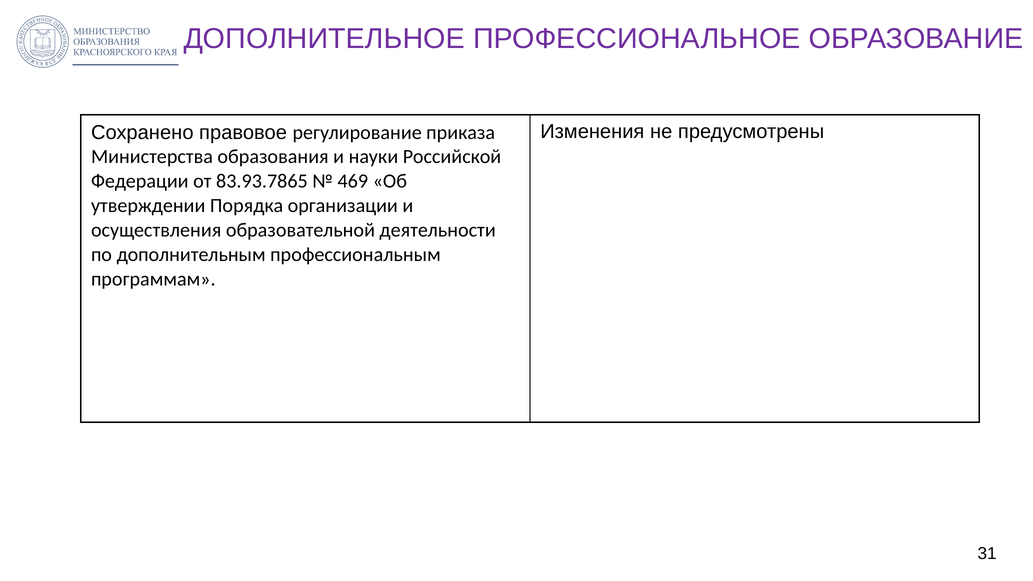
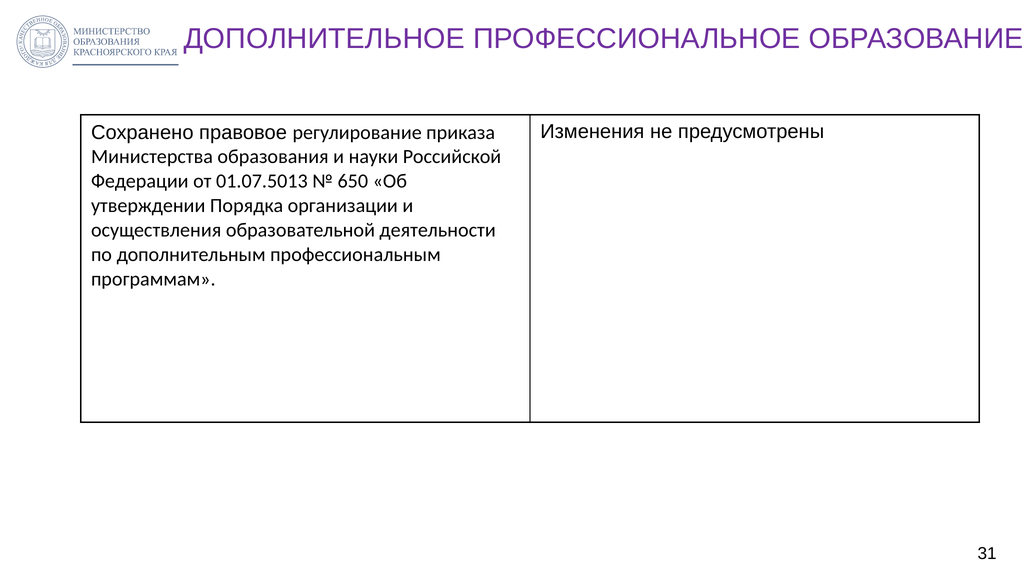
83.93.7865: 83.93.7865 -> 01.07.5013
469: 469 -> 650
